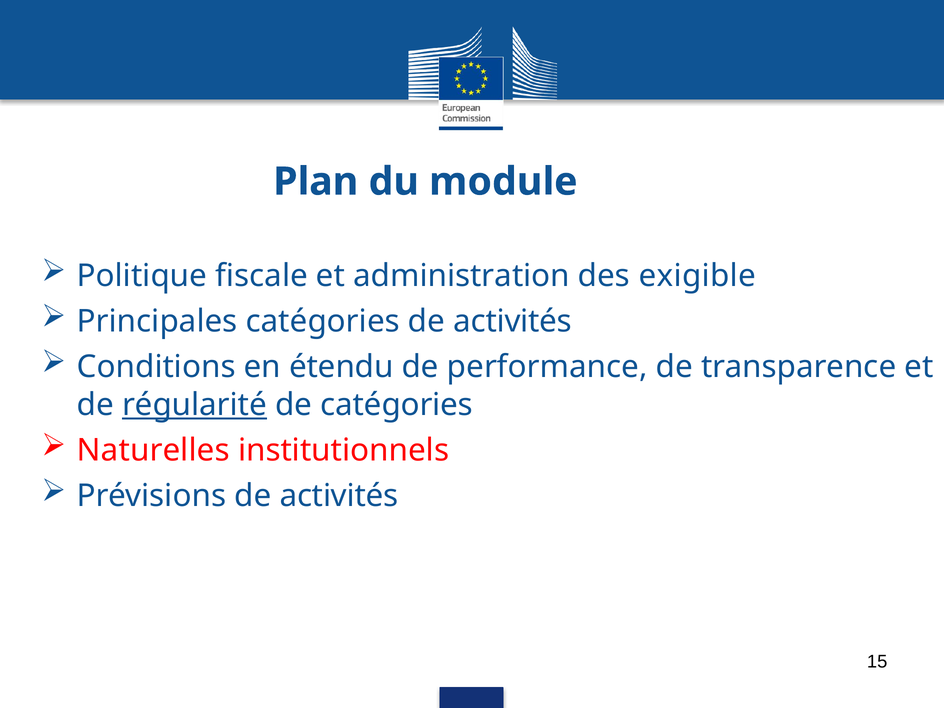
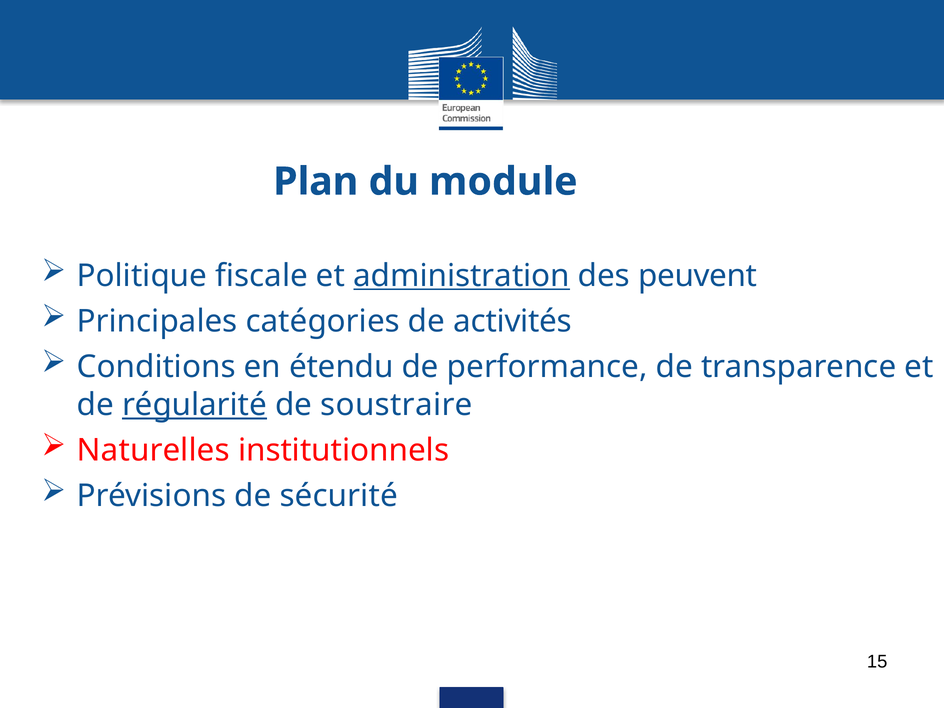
administration underline: none -> present
exigible: exigible -> peuvent
de catégories: catégories -> soustraire
Prévisions de activités: activités -> sécurité
